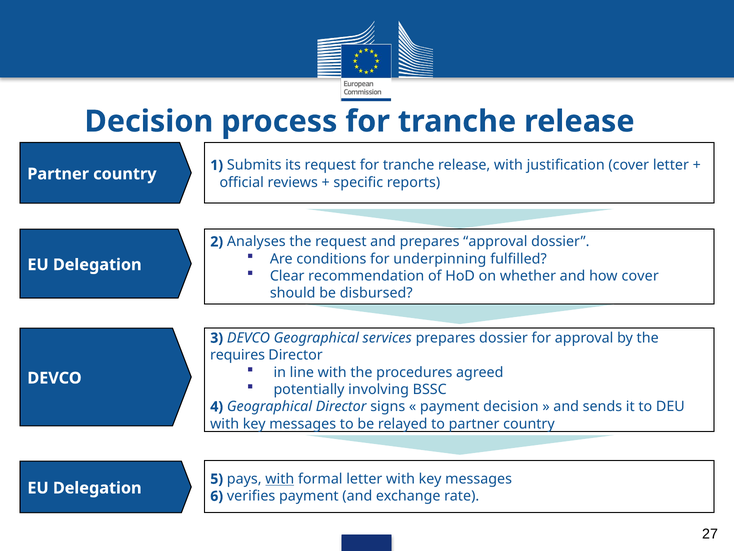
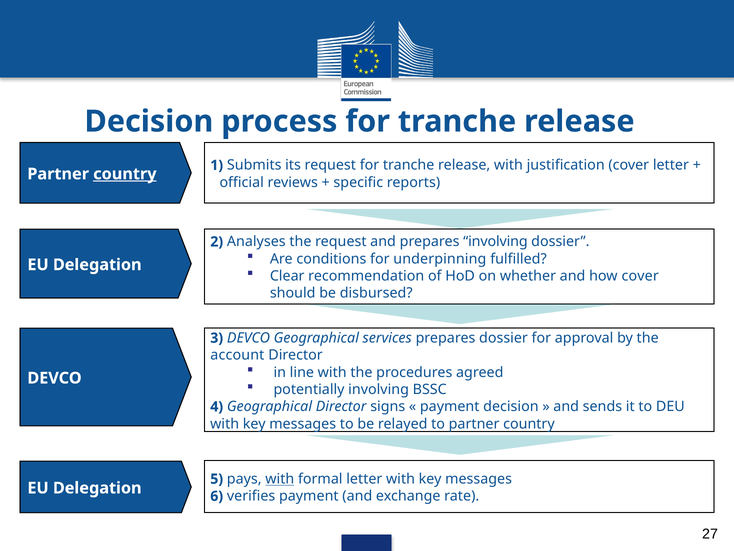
country at (125, 174) underline: none -> present
prepares approval: approval -> involving
requires: requires -> account
